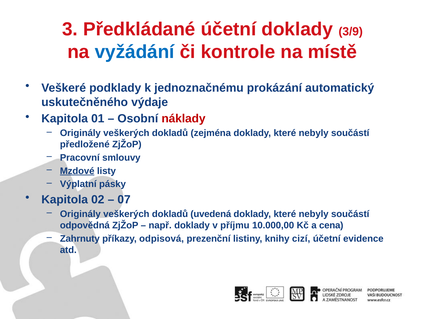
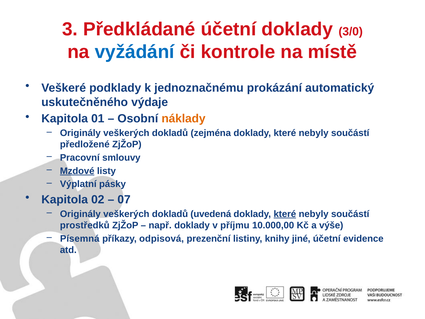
3/9: 3/9 -> 3/0
náklady colour: red -> orange
které at (285, 214) underline: none -> present
odpovědná: odpovědná -> prostředků
cena: cena -> výše
Zahrnuty: Zahrnuty -> Písemná
cizí: cizí -> jiné
